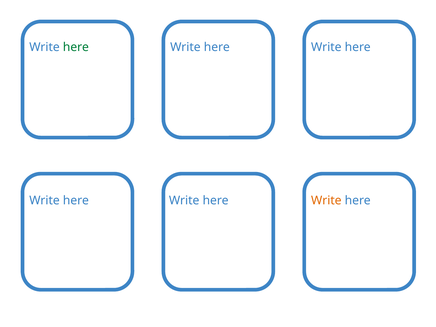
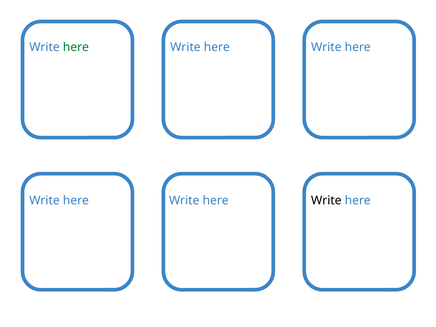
Write at (326, 201) colour: orange -> black
